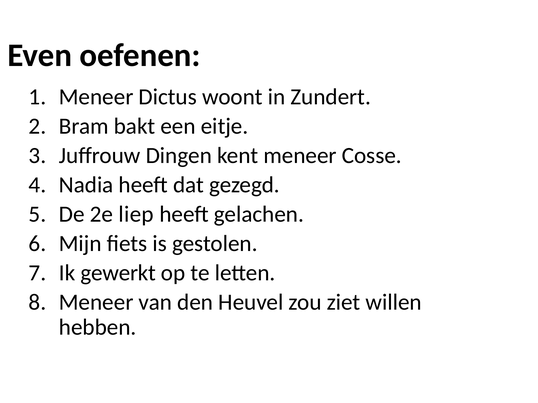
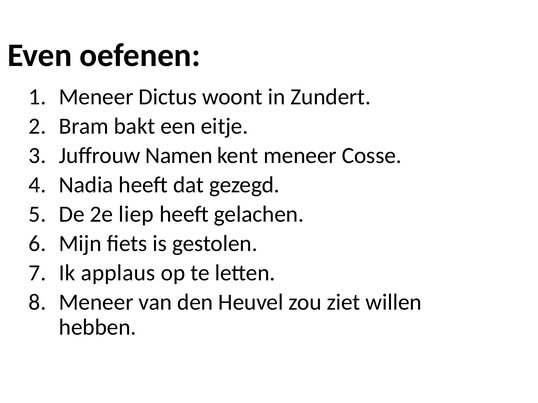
Dingen: Dingen -> Namen
gewerkt: gewerkt -> applaus
